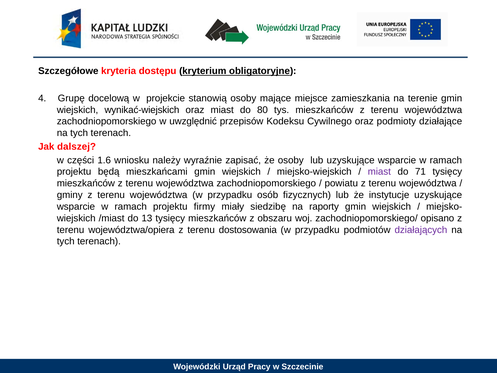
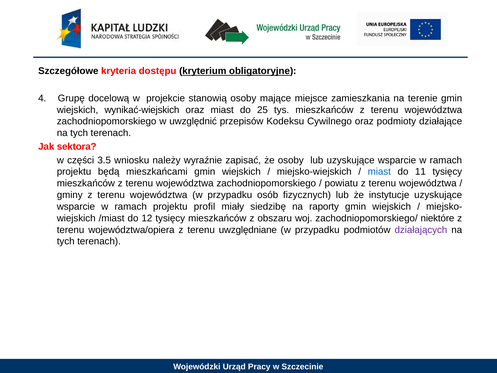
80: 80 -> 25
dalszej: dalszej -> sektora
1.6: 1.6 -> 3.5
miast at (379, 172) colour: purple -> blue
71: 71 -> 11
firmy: firmy -> profil
13: 13 -> 12
opisano: opisano -> niektóre
dostosowania: dostosowania -> uwzględniane
